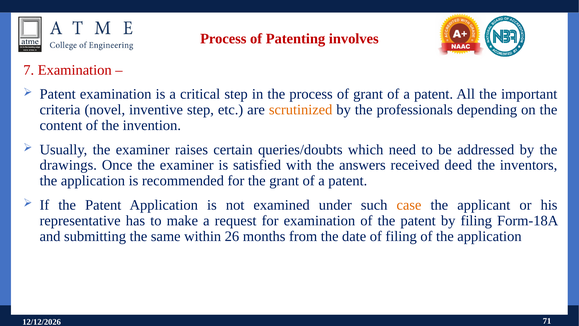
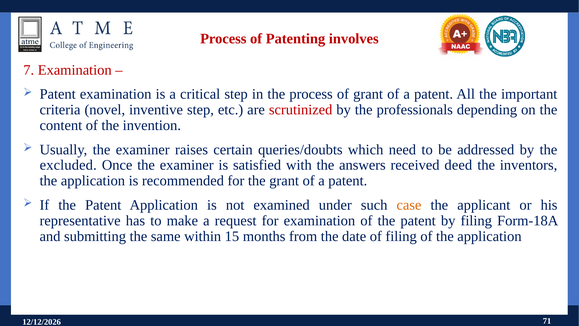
scrutinized colour: orange -> red
drawings: drawings -> excluded
26: 26 -> 15
